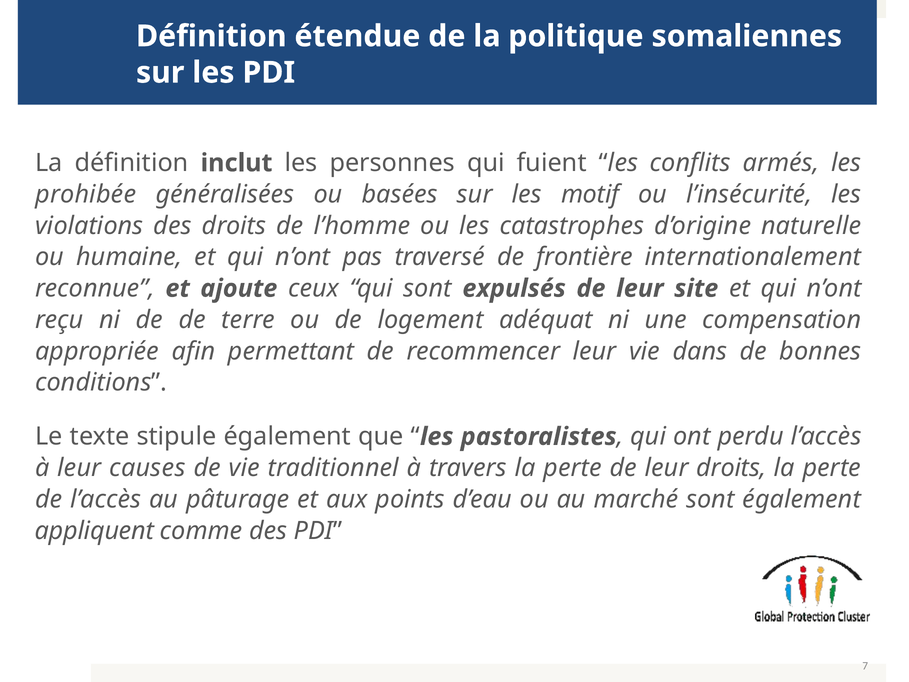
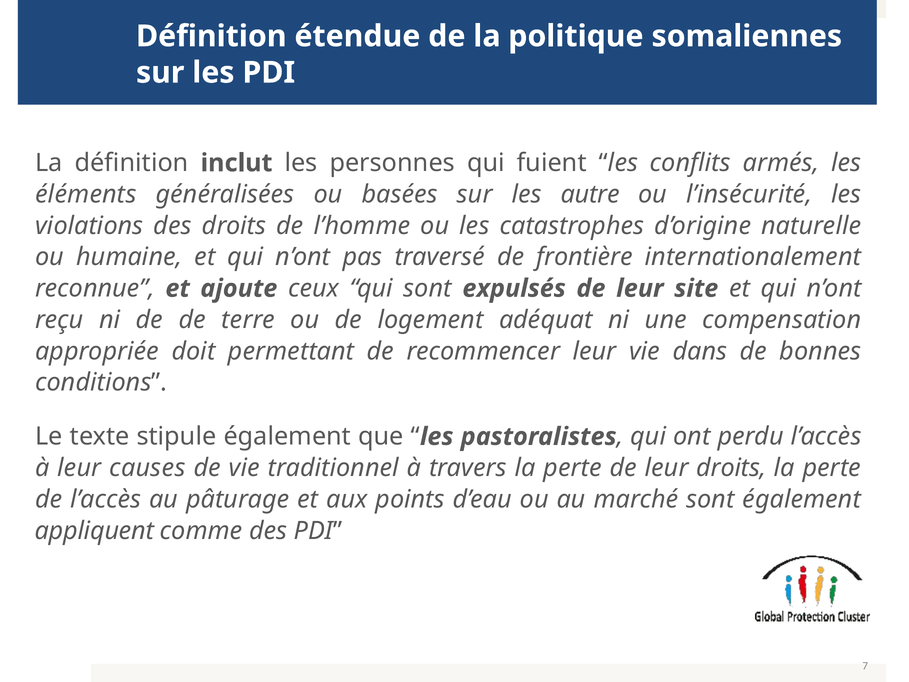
prohibée: prohibée -> éléments
motif: motif -> autre
afin: afin -> doit
